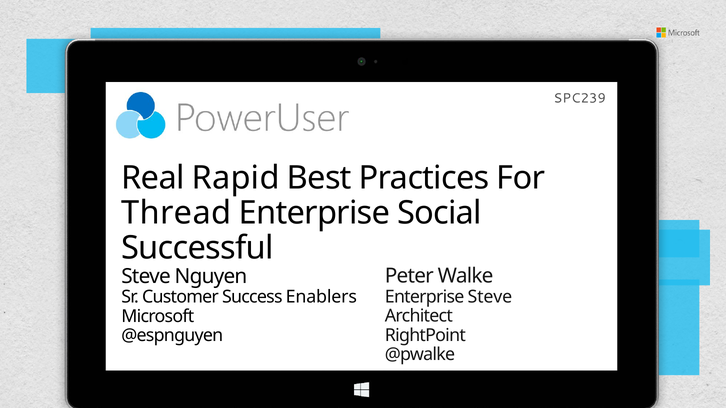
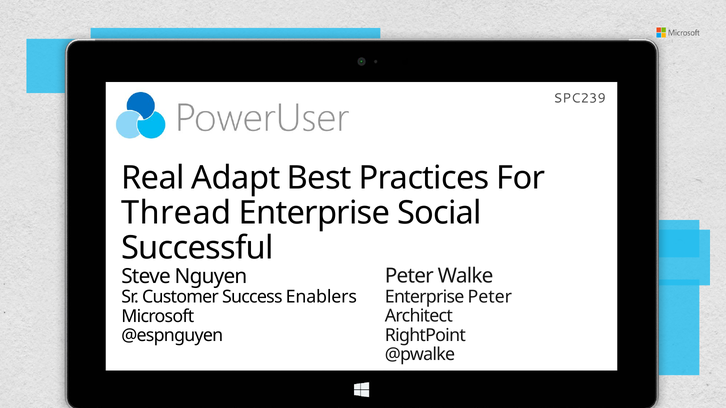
Rapid: Rapid -> Adapt
Enterprise Steve: Steve -> Peter
